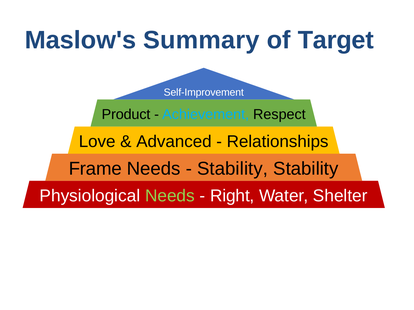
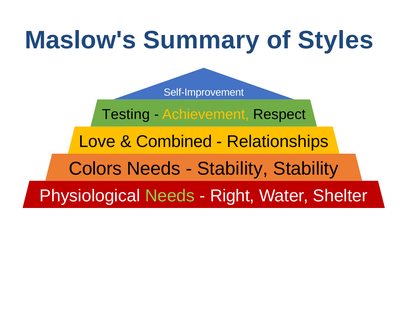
Target: Target -> Styles
Product: Product -> Testing
Achievement colour: light blue -> yellow
Advanced: Advanced -> Combined
Frame: Frame -> Colors
